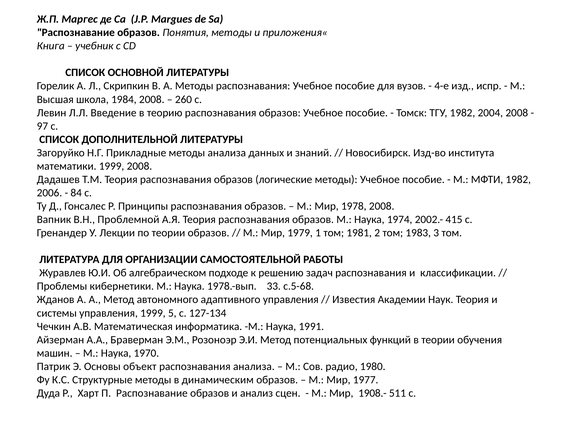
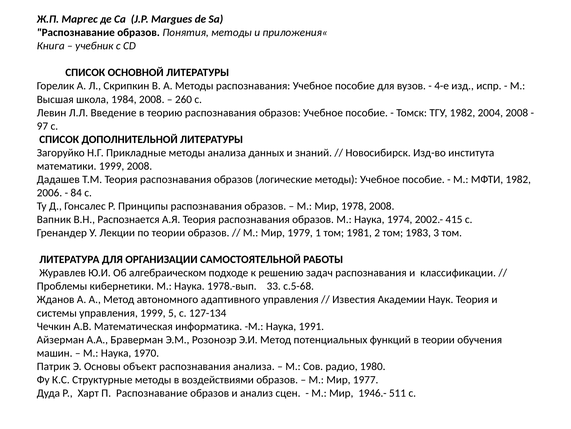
Проблемной: Проблемной -> Распознается
динамическим: динамическим -> воздействиями
1908.-: 1908.- -> 1946.-
